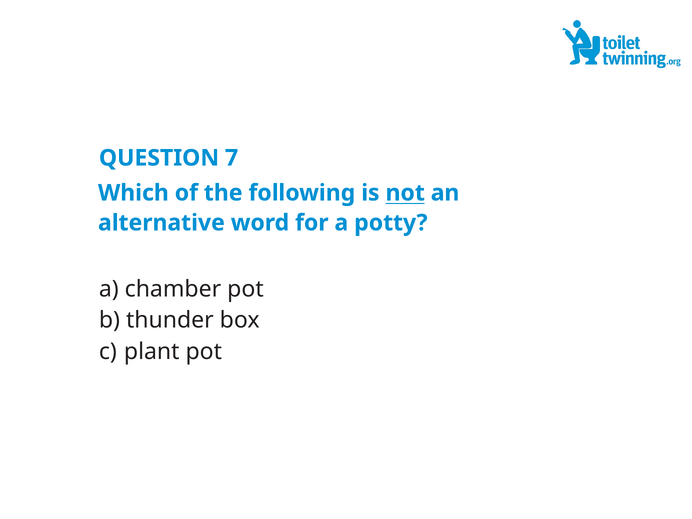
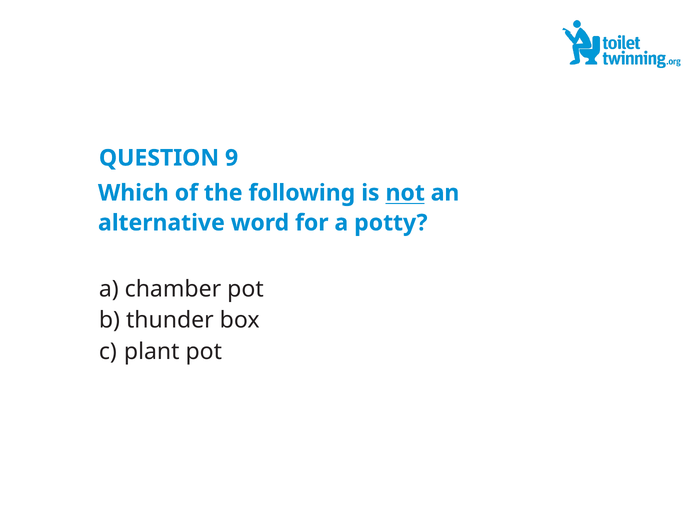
7: 7 -> 9
